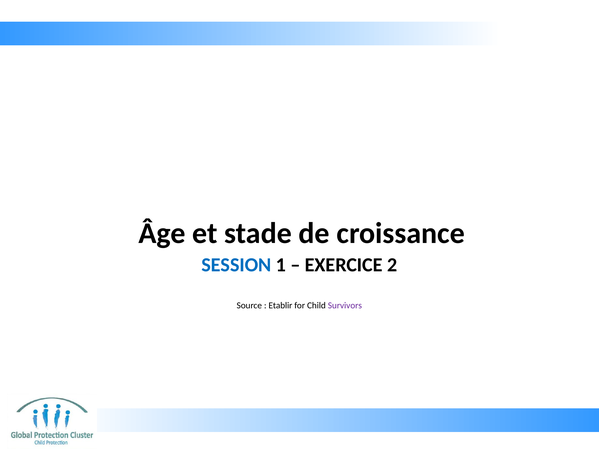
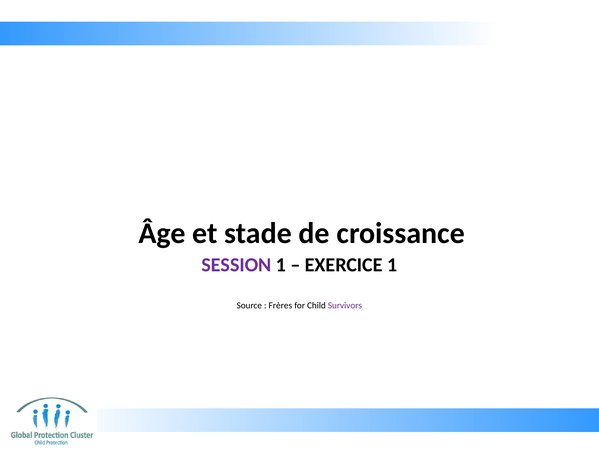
SESSION colour: blue -> purple
EXERCICE 2: 2 -> 1
Etablir: Etablir -> Frères
